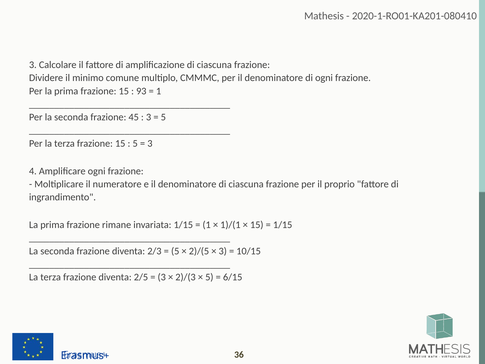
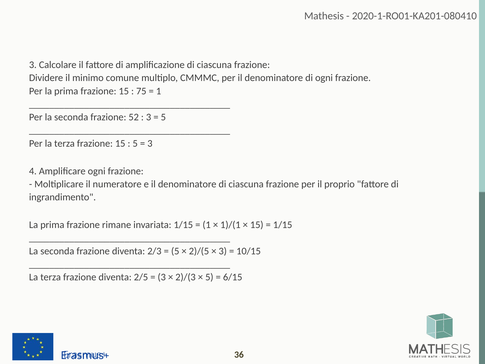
93: 93 -> 75
45: 45 -> 52
